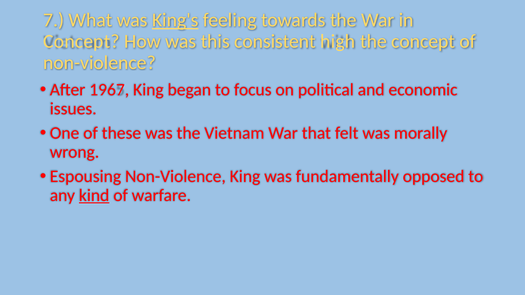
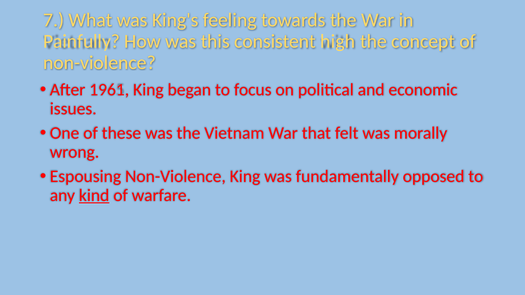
King's underline: present -> none
Concept at (81, 41): Concept -> Painfully
1967: 1967 -> 1961
